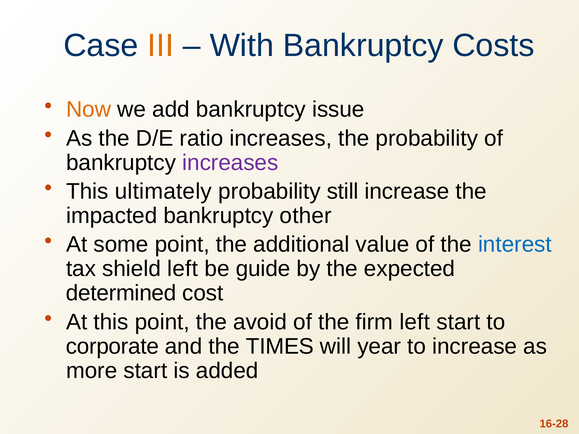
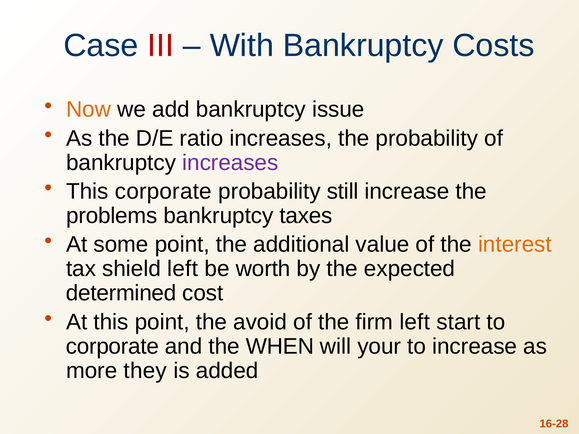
III colour: orange -> red
This ultimately: ultimately -> corporate
impacted: impacted -> problems
other: other -> taxes
interest colour: blue -> orange
guide: guide -> worth
TIMES: TIMES -> WHEN
year: year -> your
more start: start -> they
